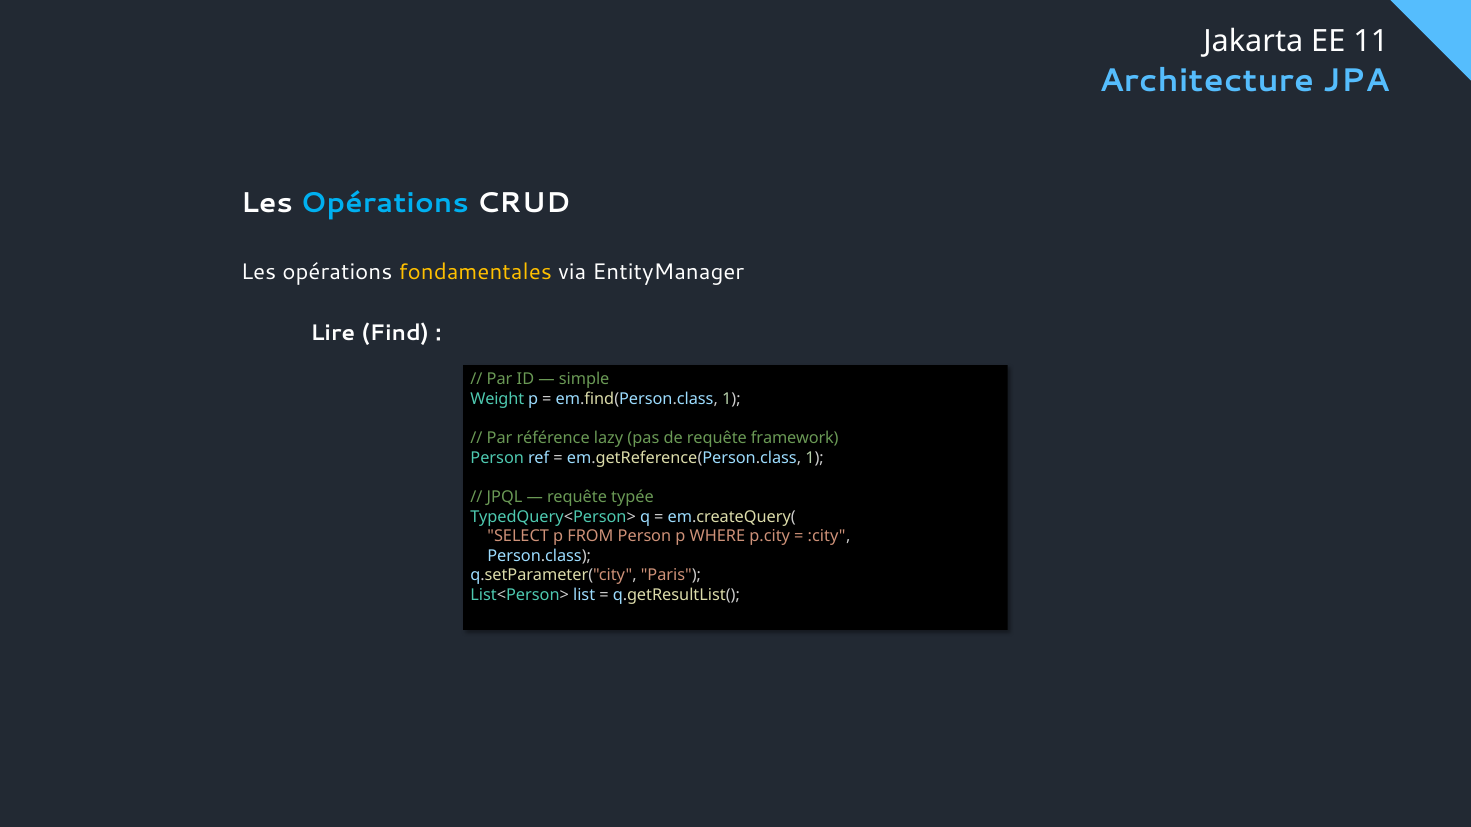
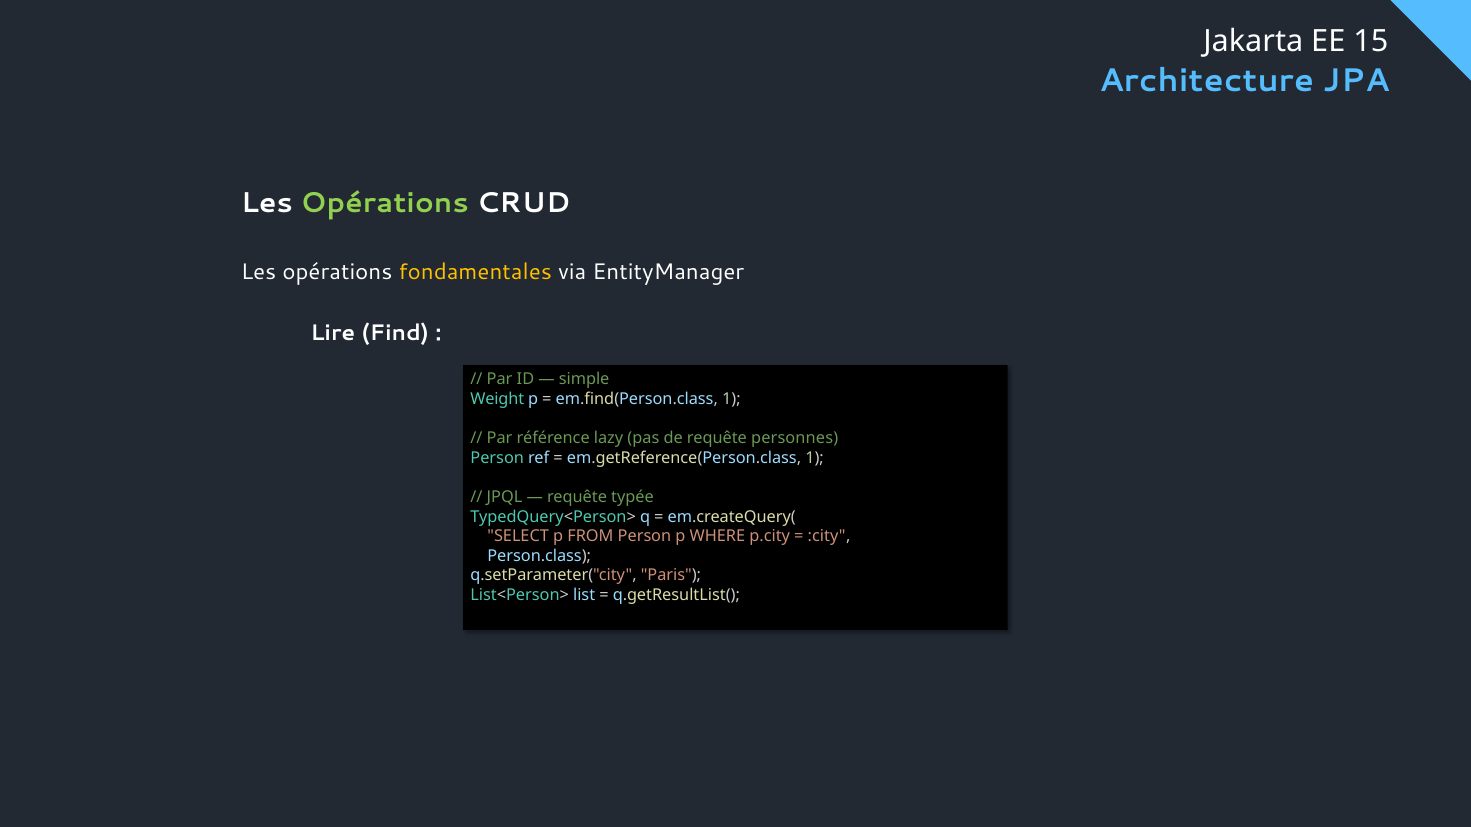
11: 11 -> 15
Opérations at (385, 203) colour: light blue -> light green
framework: framework -> personnes
